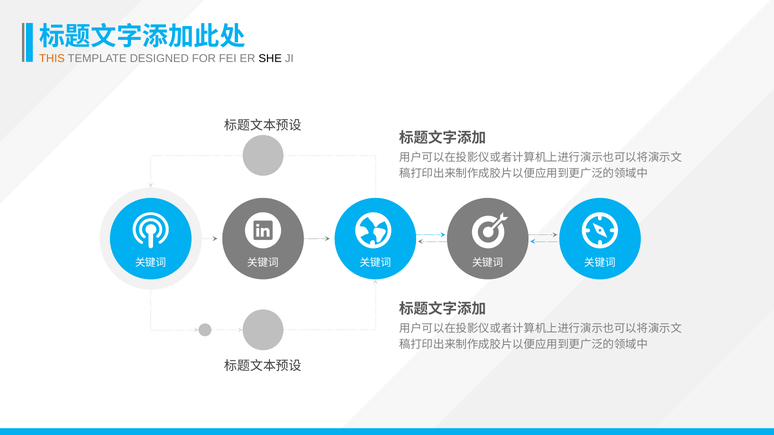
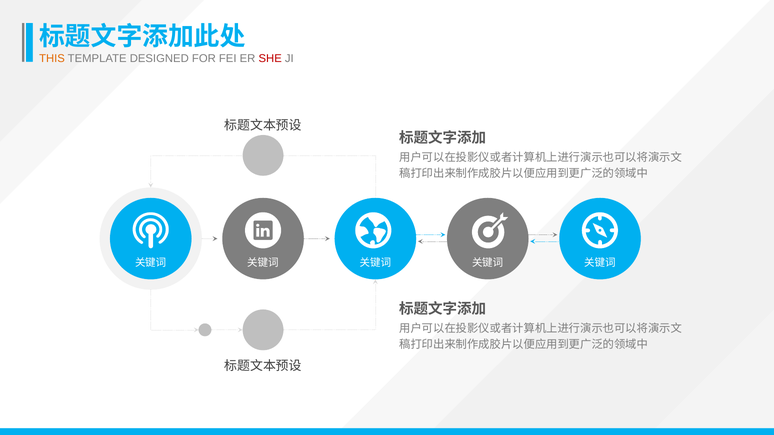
SHE colour: black -> red
